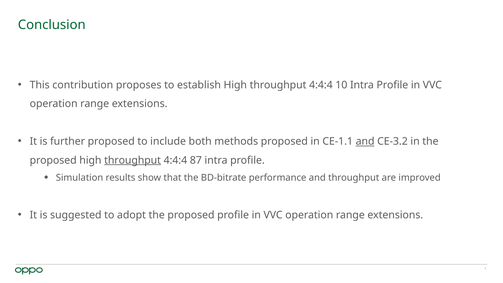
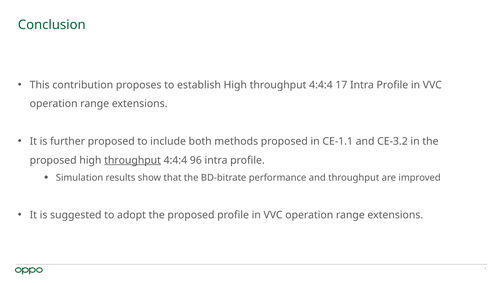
10: 10 -> 17
and at (365, 141) underline: present -> none
87: 87 -> 96
